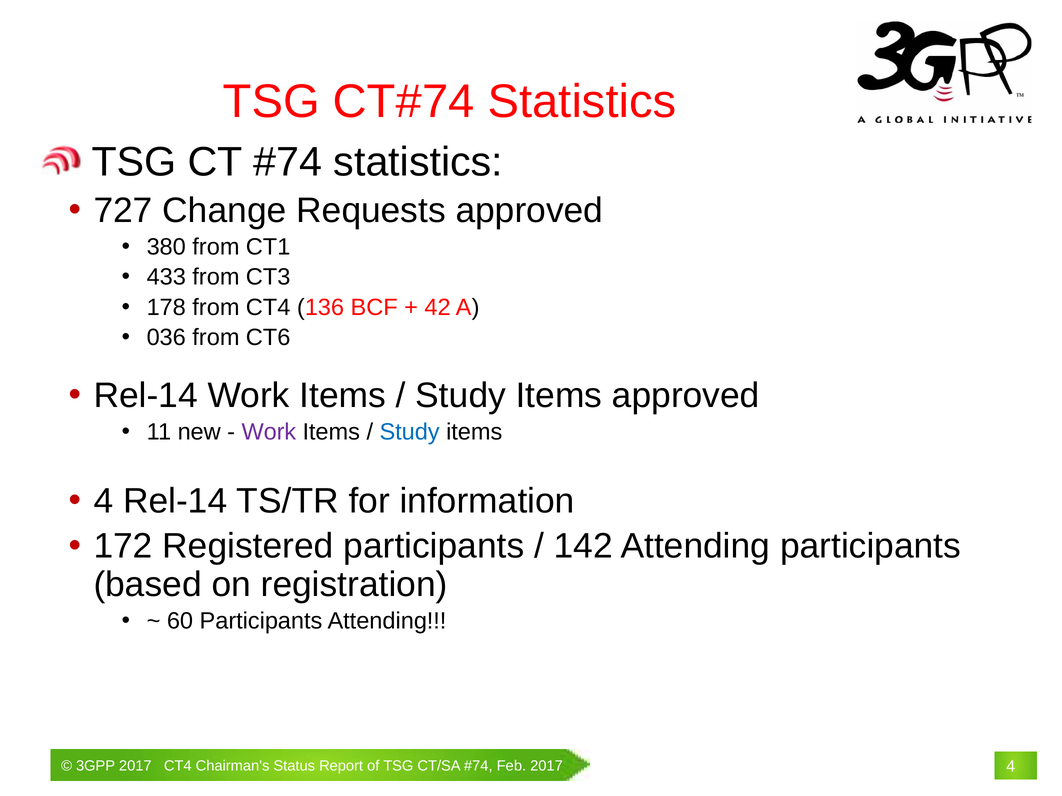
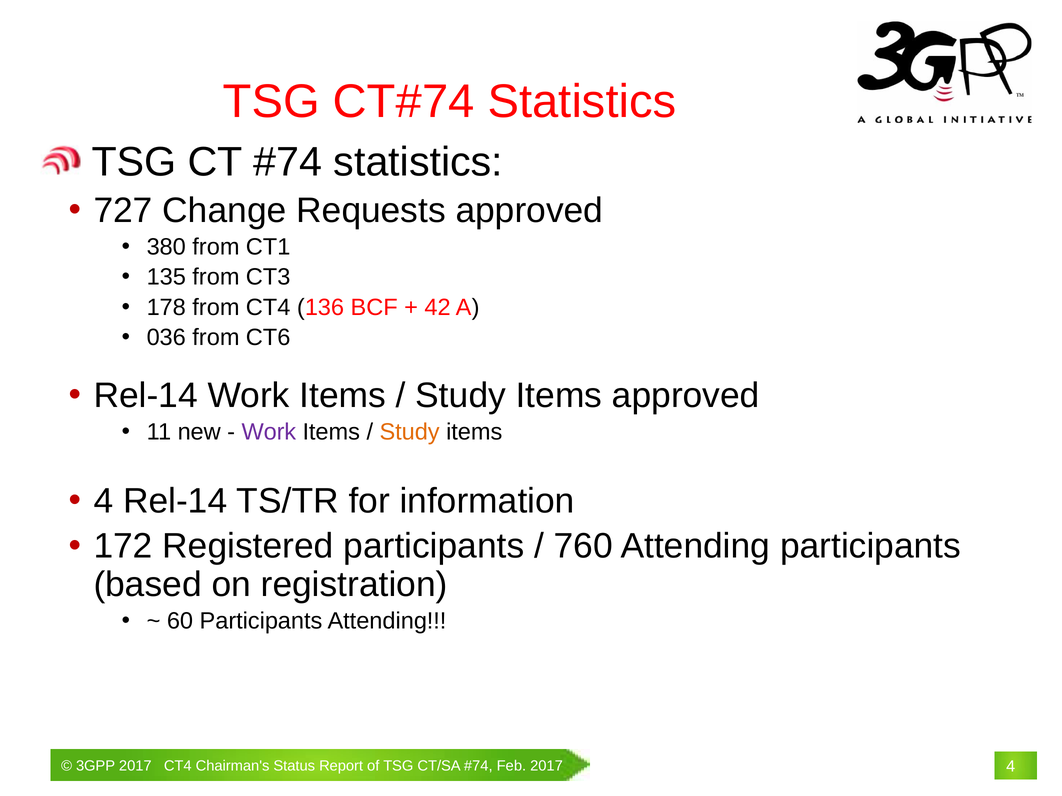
433: 433 -> 135
Study at (410, 432) colour: blue -> orange
142: 142 -> 760
